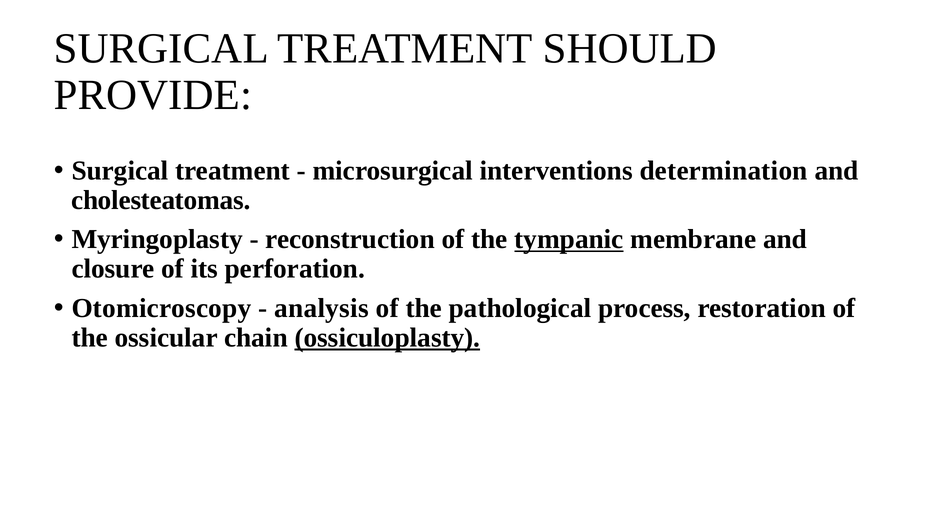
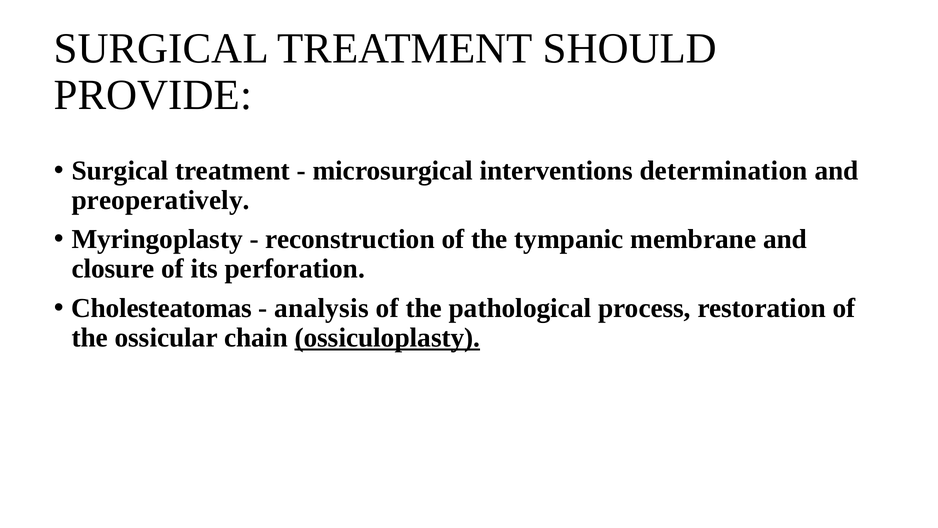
cholesteatomas: cholesteatomas -> preoperatively
tympanic underline: present -> none
Otomicroscopy: Otomicroscopy -> Cholesteatomas
